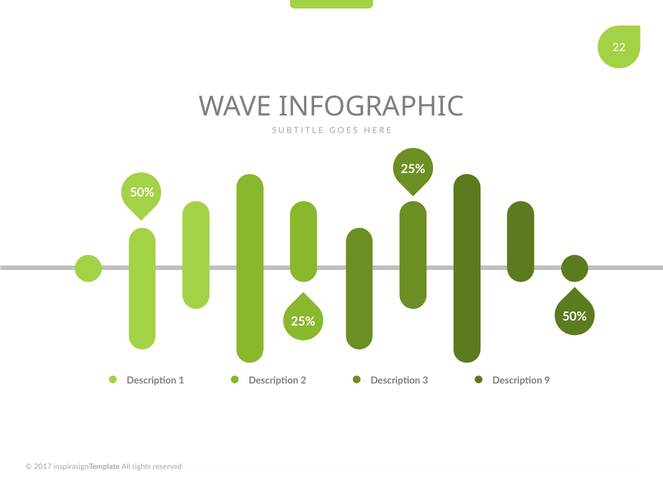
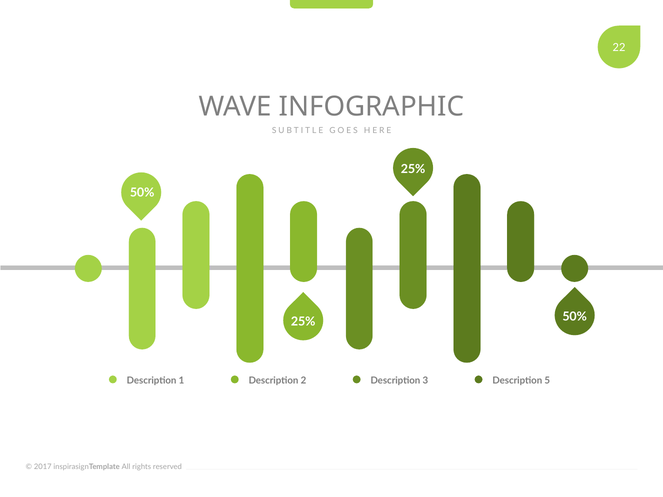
9: 9 -> 5
